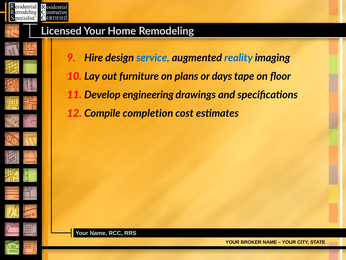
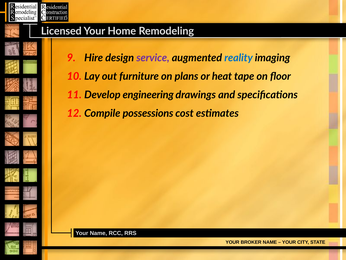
service colour: blue -> purple
days: days -> heat
completion: completion -> possessions
